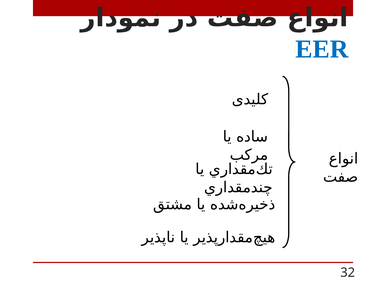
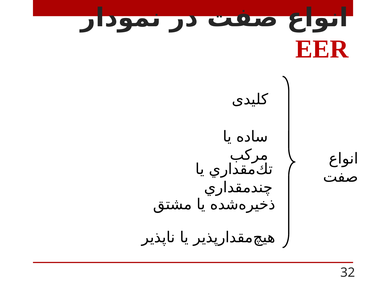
EER colour: blue -> red
